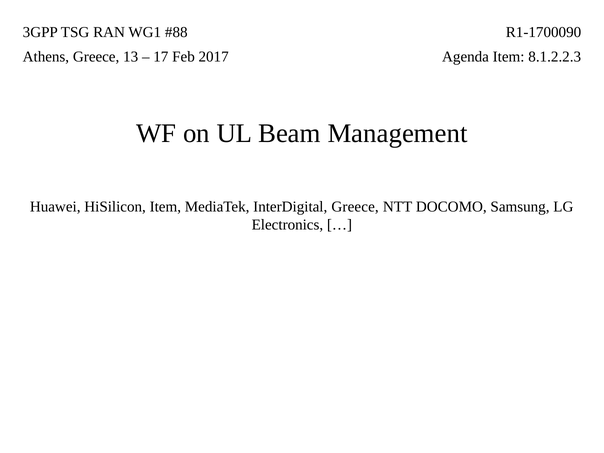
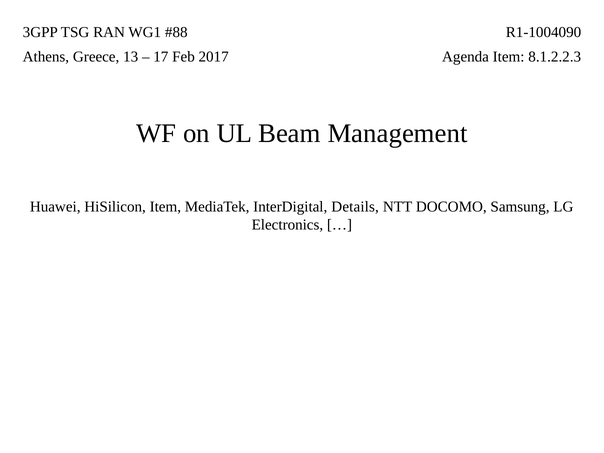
R1-1700090: R1-1700090 -> R1-1004090
InterDigital Greece: Greece -> Details
